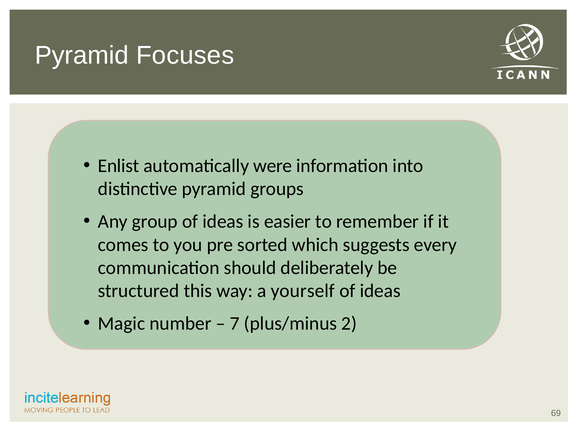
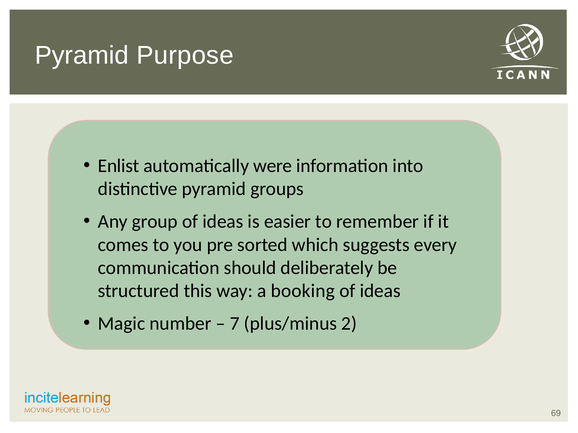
Focuses: Focuses -> Purpose
yourself: yourself -> booking
